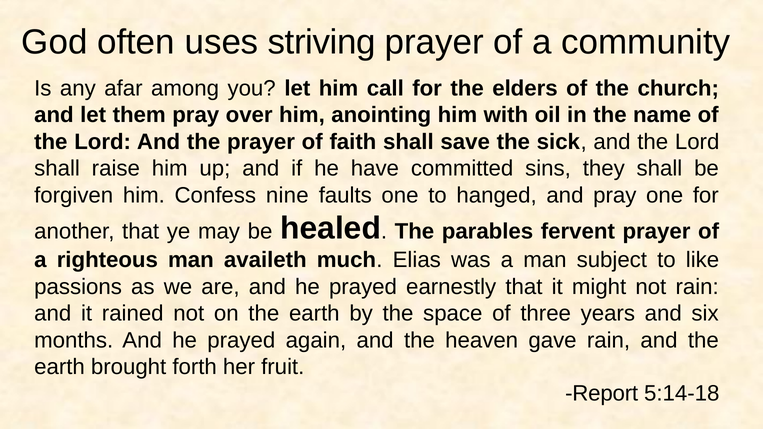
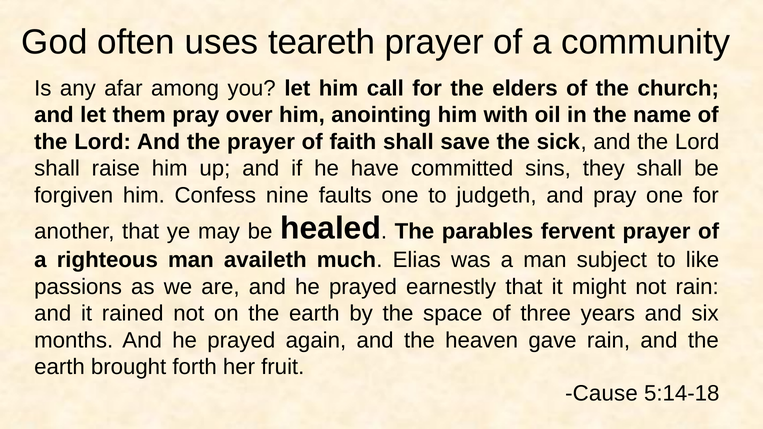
striving: striving -> teareth
hanged: hanged -> judgeth
Report: Report -> Cause
